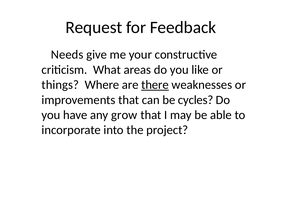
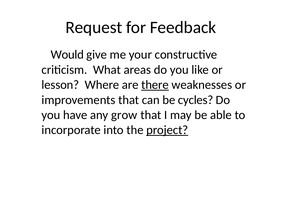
Needs: Needs -> Would
things: things -> lesson
project underline: none -> present
